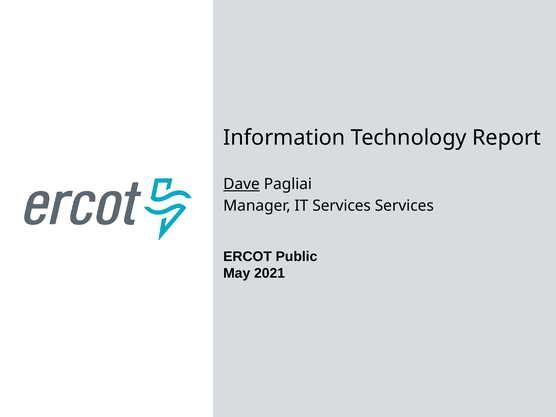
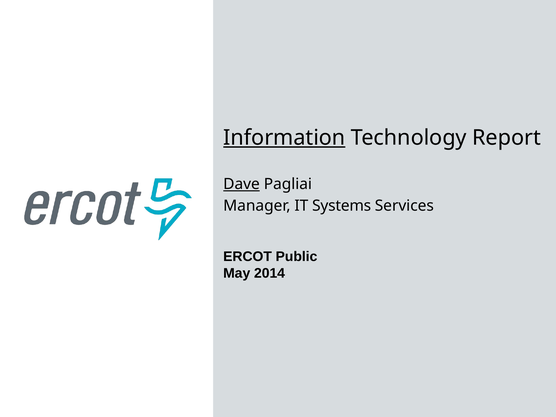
Information underline: none -> present
IT Services: Services -> Systems
2021: 2021 -> 2014
